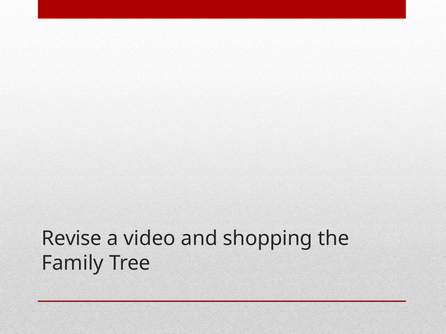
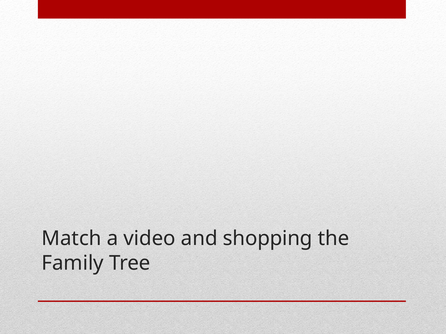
Revise: Revise -> Match
